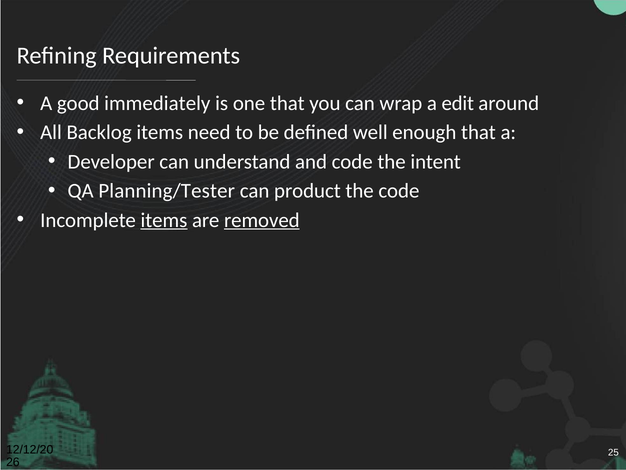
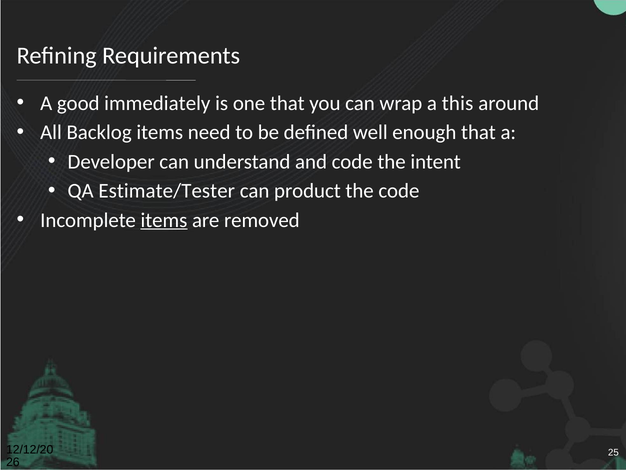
edit: edit -> this
Planning/Tester: Planning/Tester -> Estimate/Tester
removed underline: present -> none
